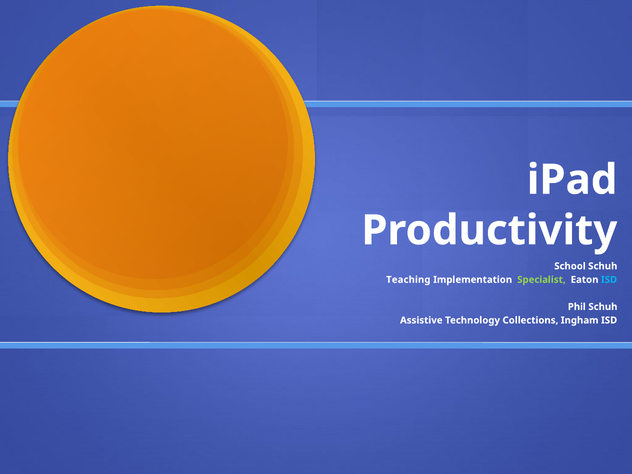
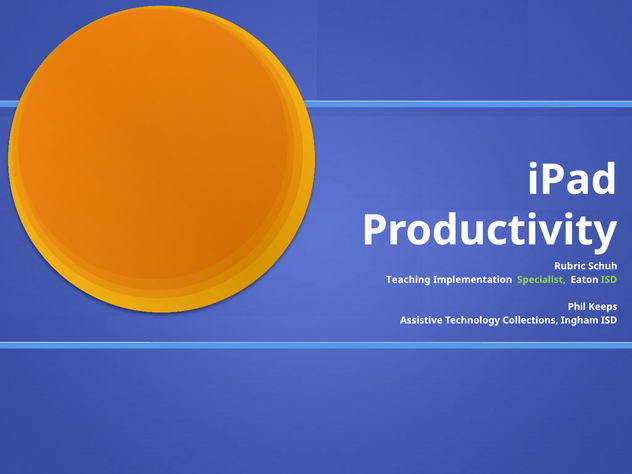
School: School -> Rubric
ISD at (609, 280) colour: light blue -> light green
Phil Schuh: Schuh -> Keeps
